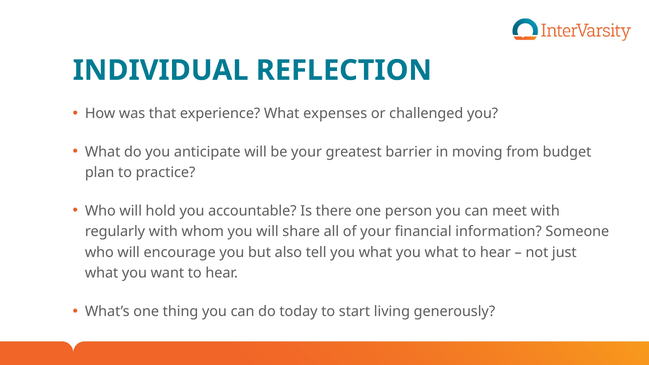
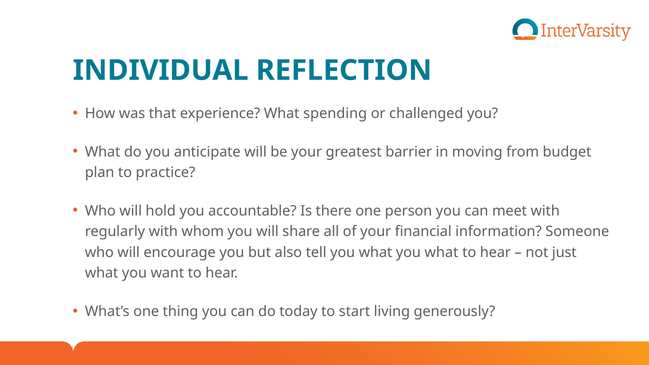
expenses: expenses -> spending
